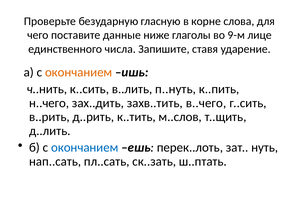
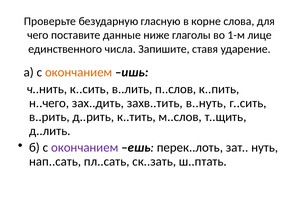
9-м: 9-м -> 1-м
п..нуть: п..нуть -> п..слов
в..чего: в..чего -> в..нуть
окончанием at (85, 148) colour: blue -> purple
